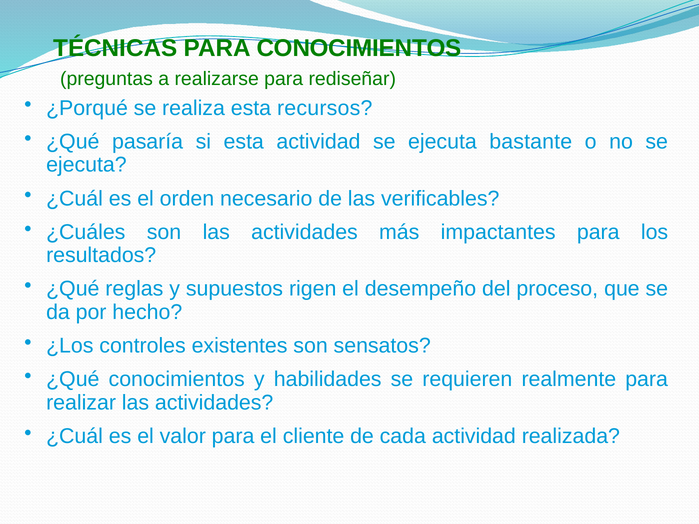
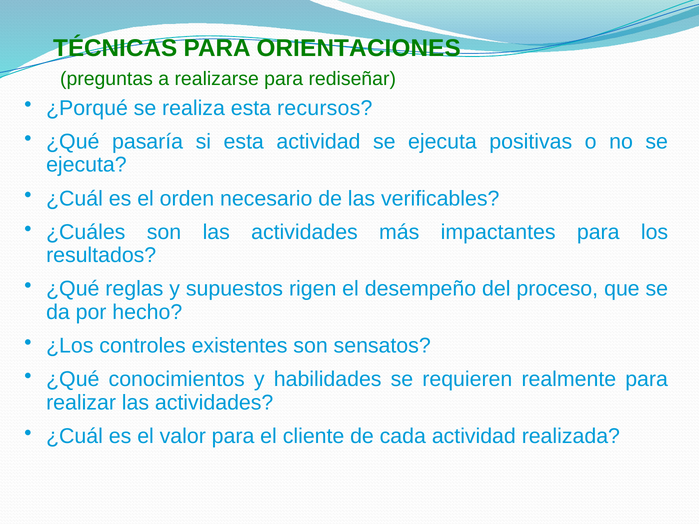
PARA CONOCIMIENTOS: CONOCIMIENTOS -> ORIENTACIONES
bastante: bastante -> positivas
